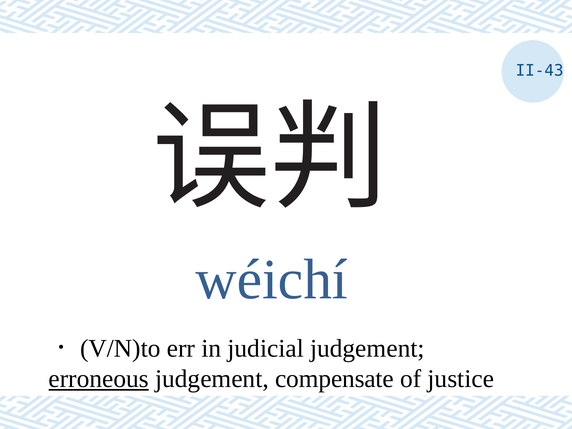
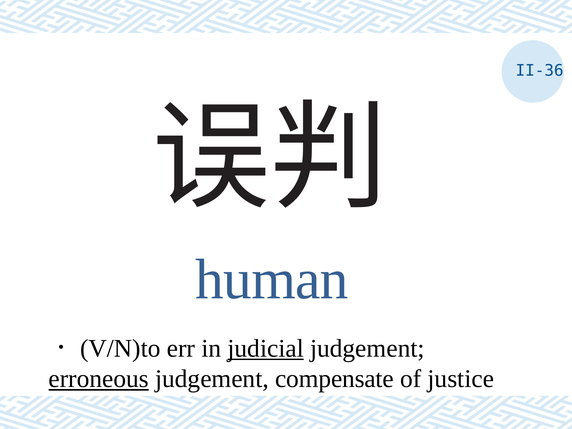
II-43: II-43 -> II-36
wéichí: wéichí -> human
judicial underline: none -> present
